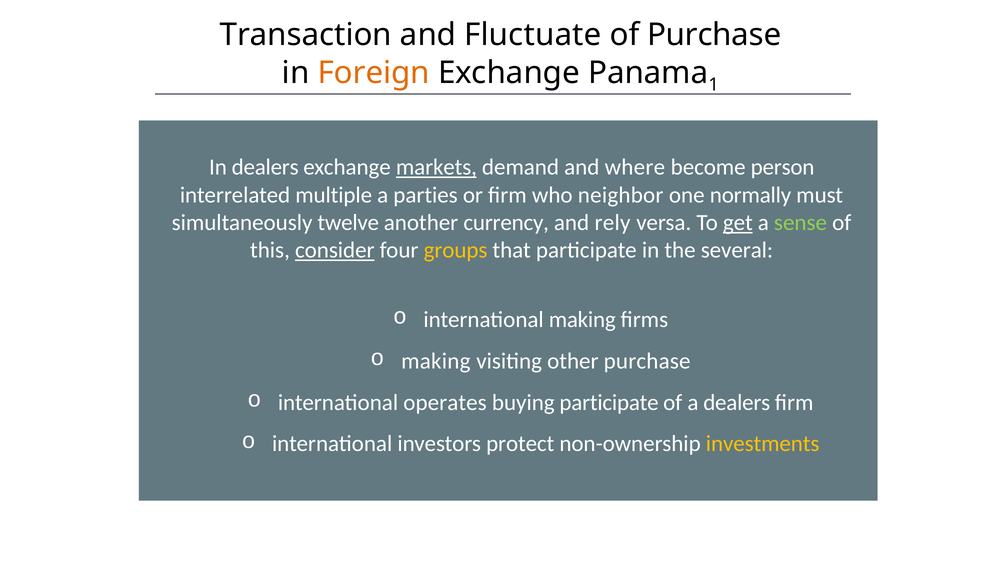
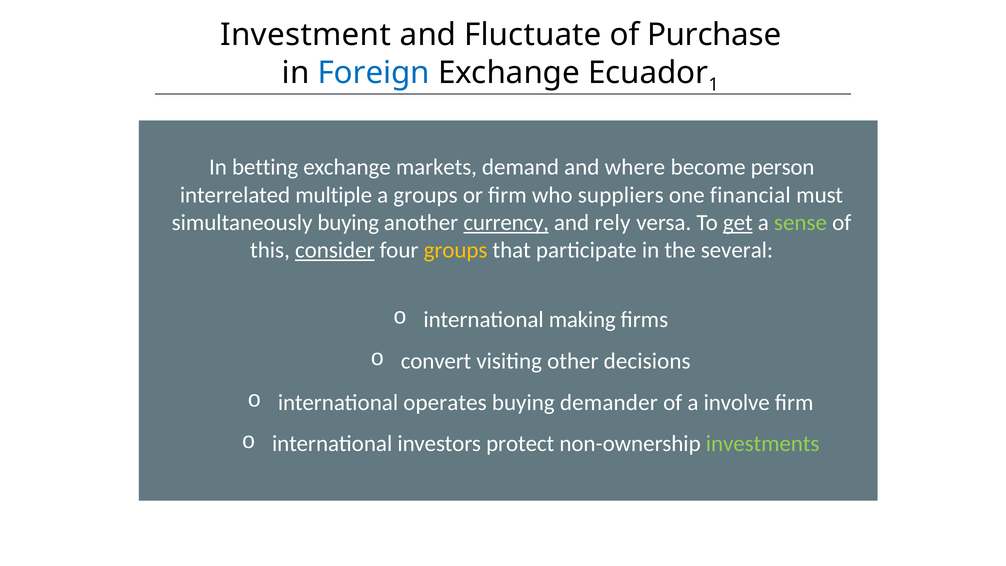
Transaction: Transaction -> Investment
Foreign colour: orange -> blue
Panama: Panama -> Ecuador
In dealers: dealers -> betting
markets underline: present -> none
a parties: parties -> groups
neighbor: neighbor -> suppliers
normally: normally -> financial
simultaneously twelve: twelve -> buying
currency underline: none -> present
making at (436, 361): making -> convert
other purchase: purchase -> decisions
buying participate: participate -> demander
a dealers: dealers -> involve
investments colour: yellow -> light green
